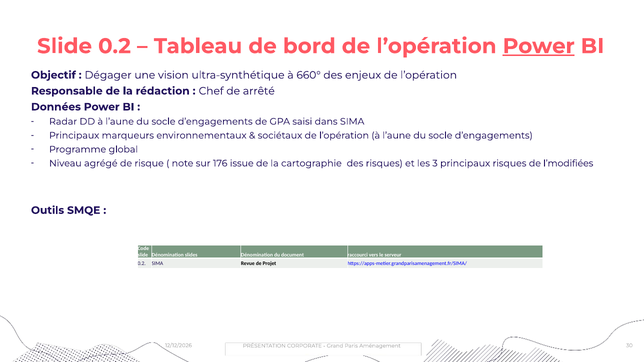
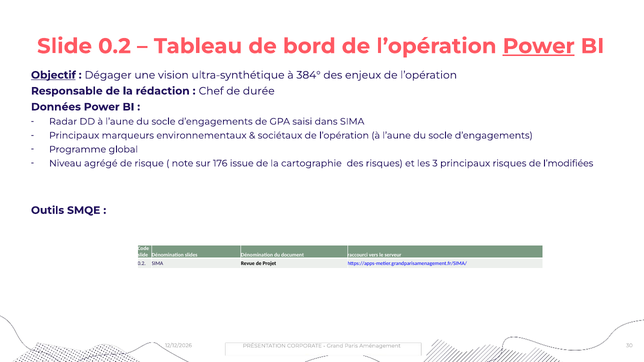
Objectif underline: none -> present
660°: 660° -> 384°
arrêté: arrêté -> durée
